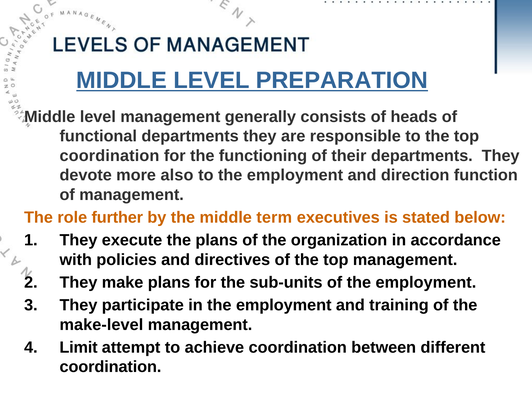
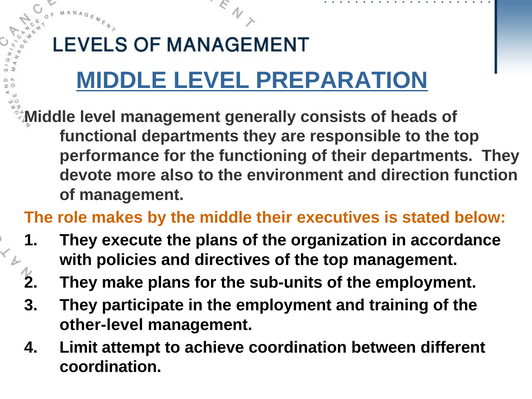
coordination at (109, 156): coordination -> performance
to the employment: employment -> environment
further: further -> makes
middle term: term -> their
make-level: make-level -> other-level
